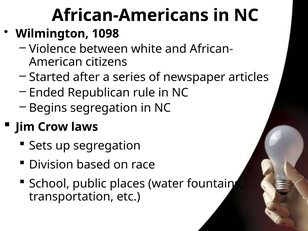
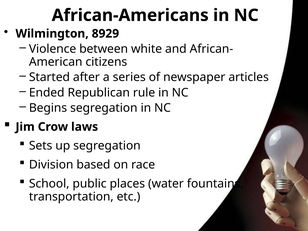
1098: 1098 -> 8929
